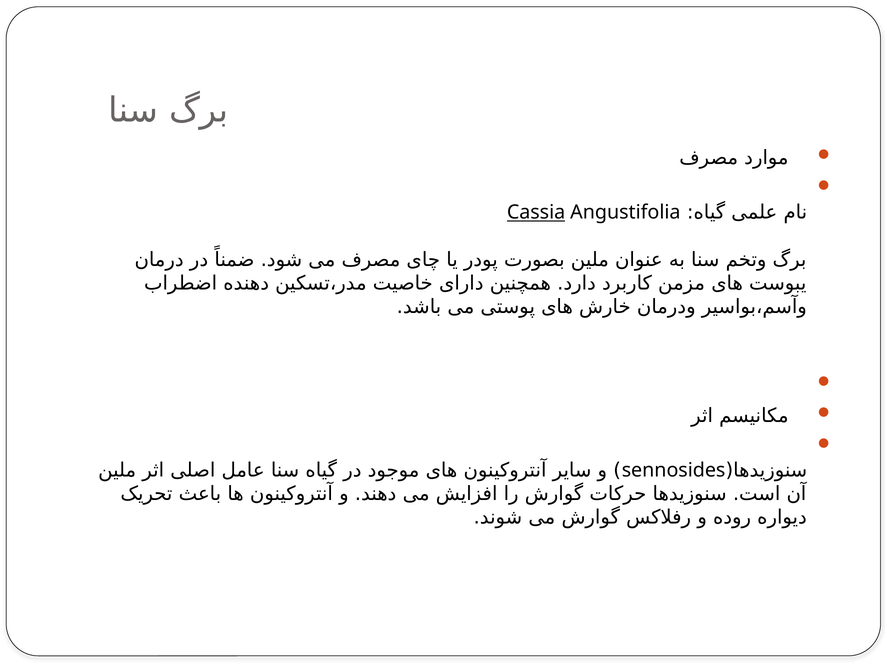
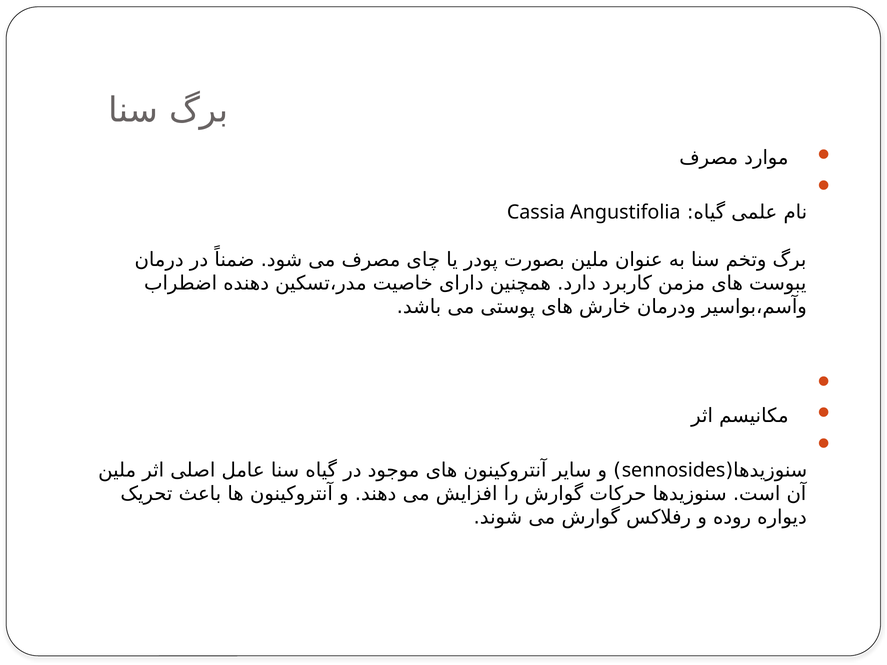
Cassia underline: present -> none
